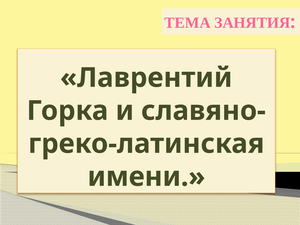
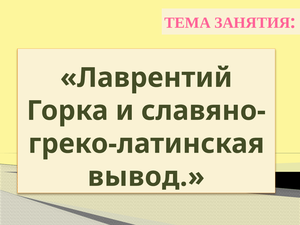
имени: имени -> вывод
